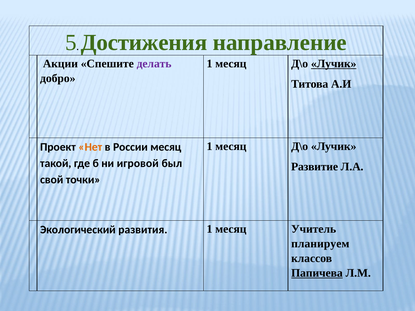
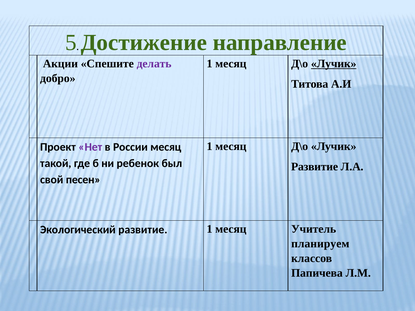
Достижения: Достижения -> Достижение
Нет colour: orange -> purple
игровой: игровой -> ребенок
точки: точки -> песен
Экологический развития: развития -> развитие
Папичева underline: present -> none
